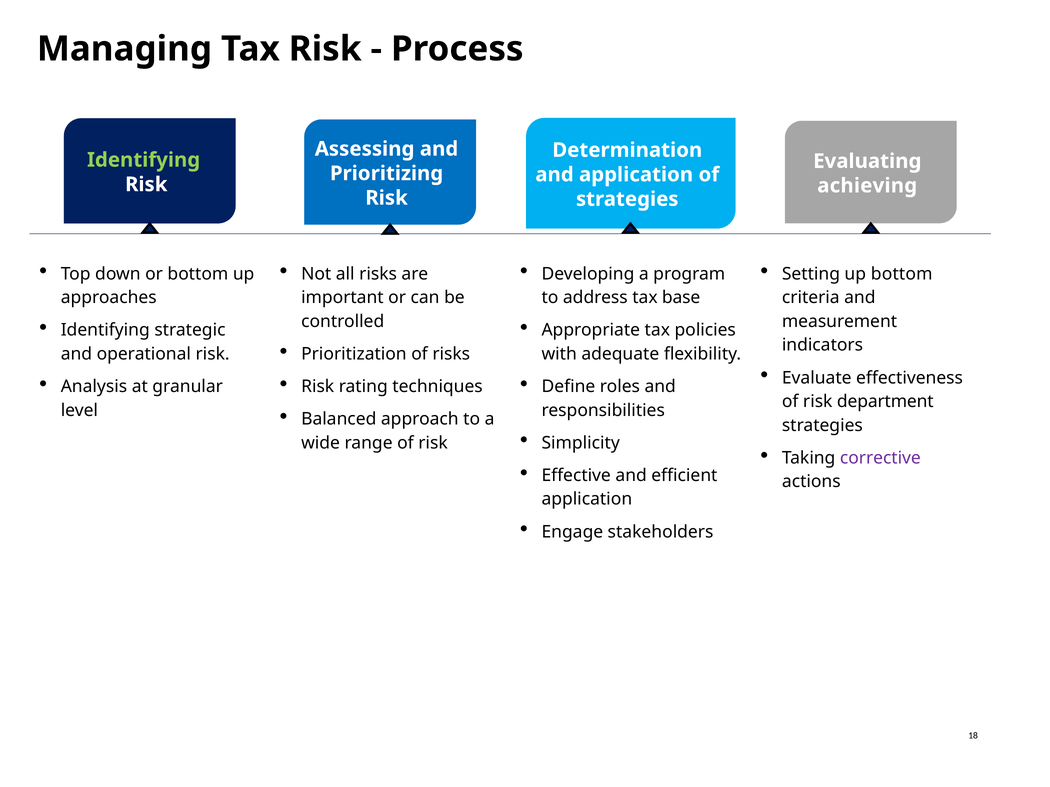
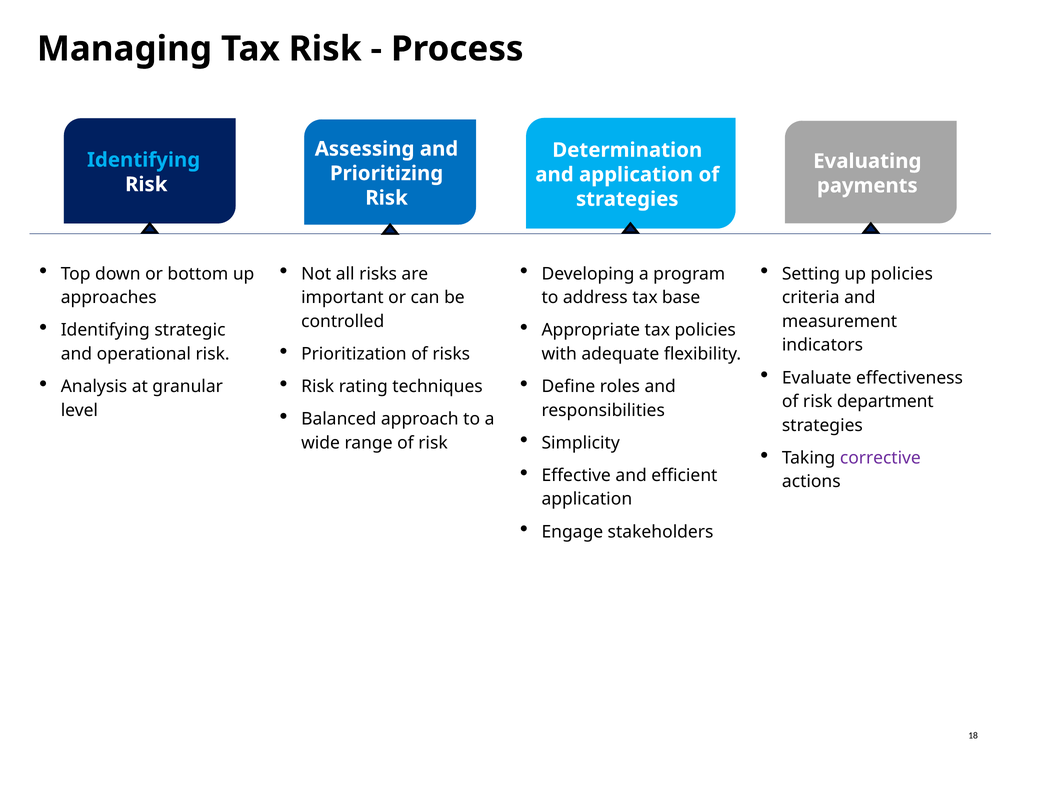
Identifying at (144, 160) colour: light green -> light blue
achieving: achieving -> payments
up bottom: bottom -> policies
